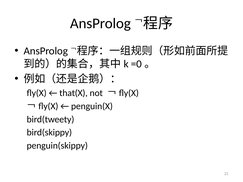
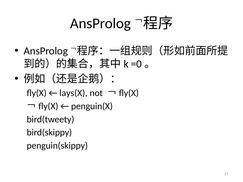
that(X: that(X -> lays(X
